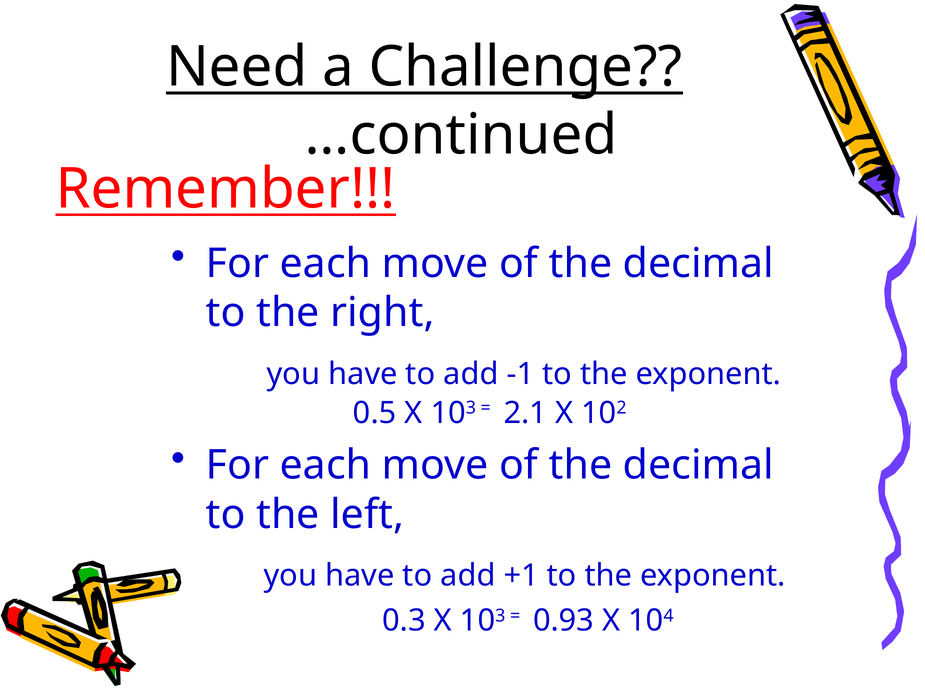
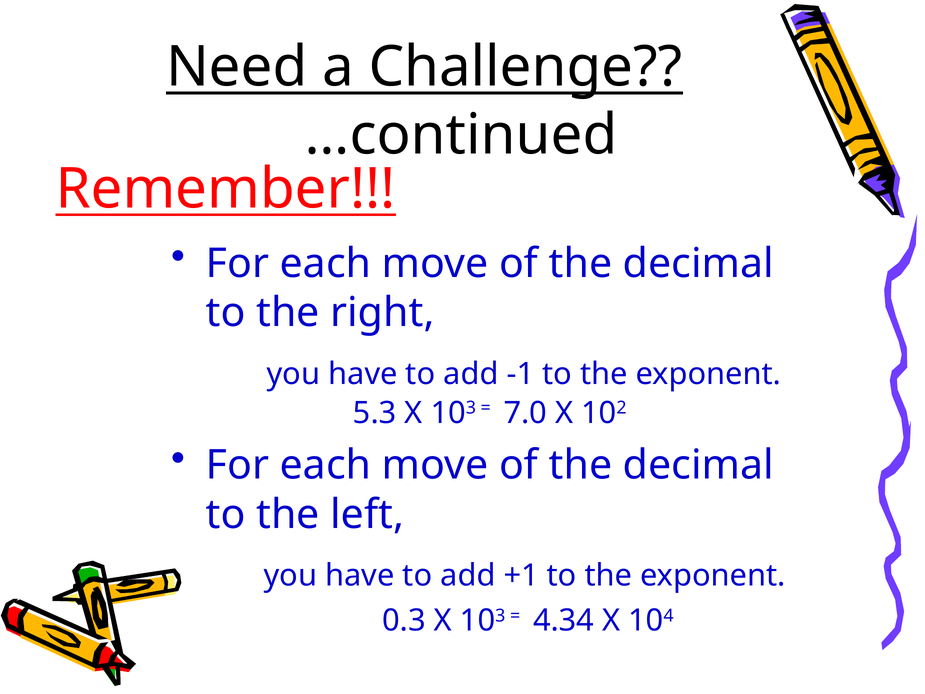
0.5: 0.5 -> 5.3
2.1: 2.1 -> 7.0
0.93: 0.93 -> 4.34
